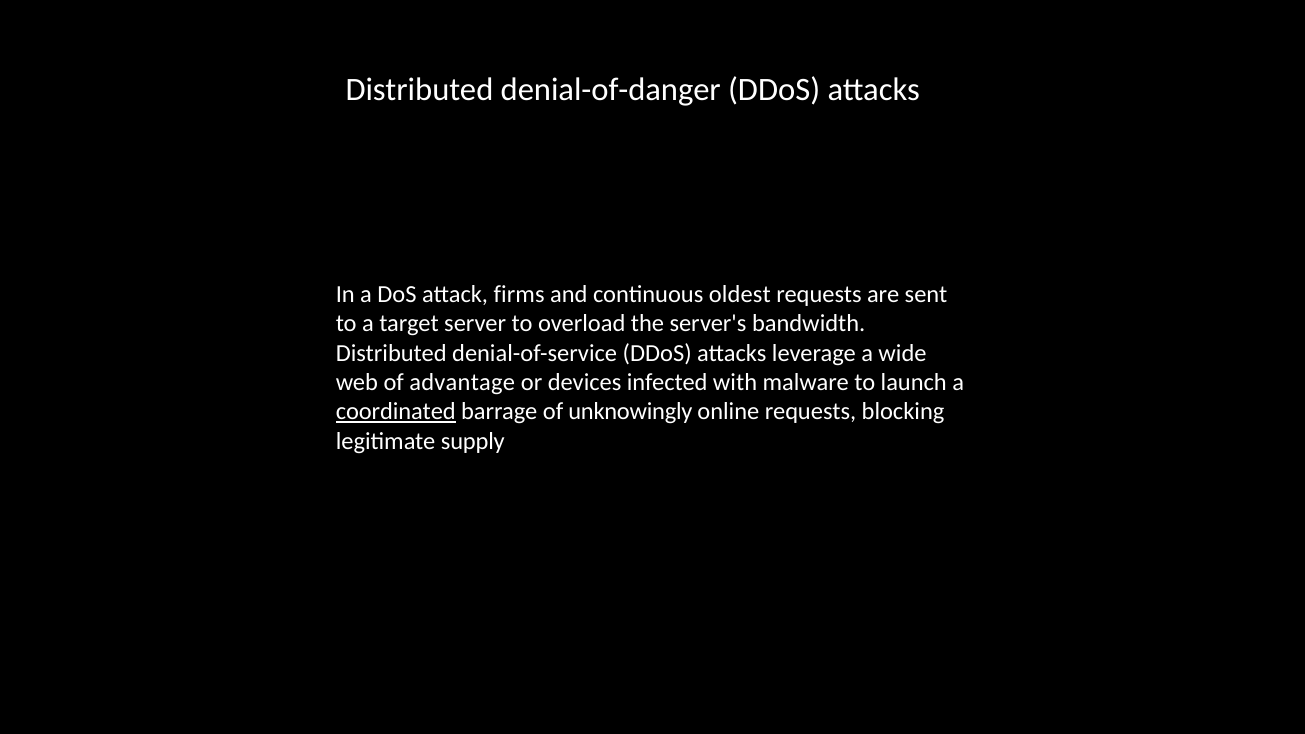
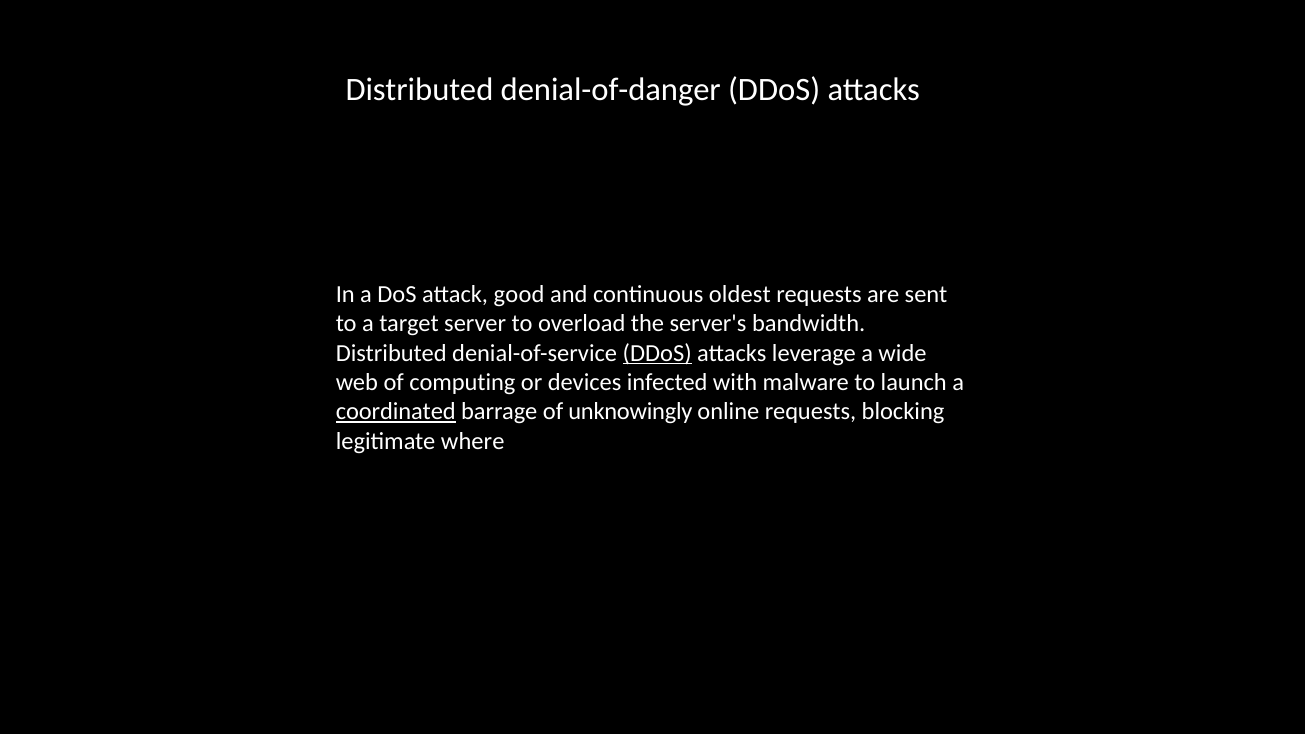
firms: firms -> good
DDoS at (657, 353) underline: none -> present
advantage: advantage -> computing
supply: supply -> where
